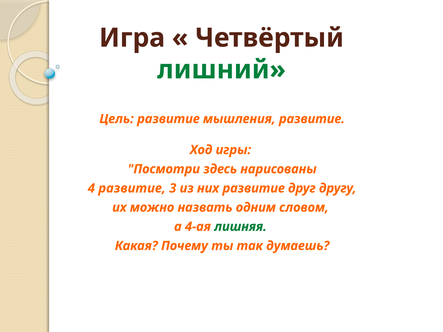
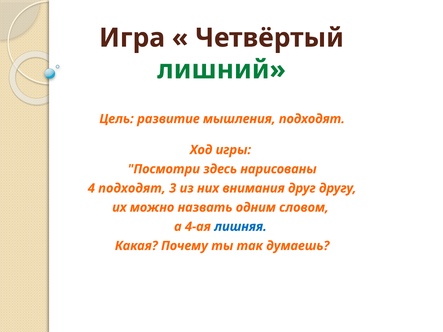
мышления развитие: развитие -> подходят
4 развитие: развитие -> подходят
них развитие: развитие -> внимания
лишняя colour: green -> blue
